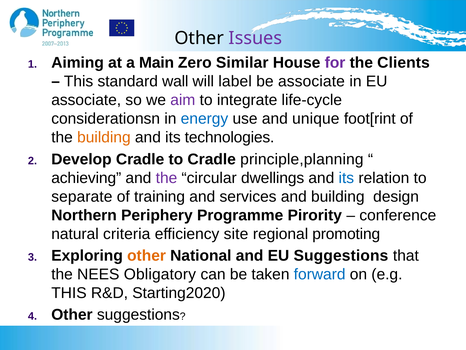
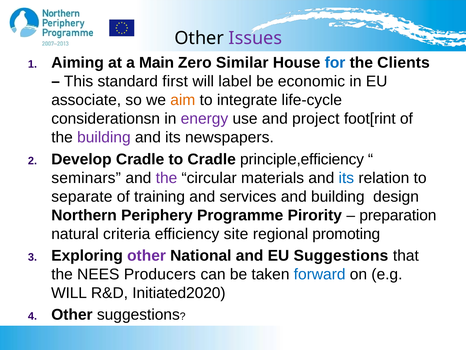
for colour: purple -> blue
wall: wall -> first
be associate: associate -> economic
aim colour: purple -> orange
energy colour: blue -> purple
unique: unique -> project
building at (104, 137) colour: orange -> purple
technologies: technologies -> newspapers
principle,planning: principle,planning -> principle,efficiency
achieving: achieving -> seminars
dwellings: dwellings -> materials
conference: conference -> preparation
other at (147, 255) colour: orange -> purple
Obligatory: Obligatory -> Producers
THIS at (69, 293): THIS -> WILL
Starting2020: Starting2020 -> Initiated2020
